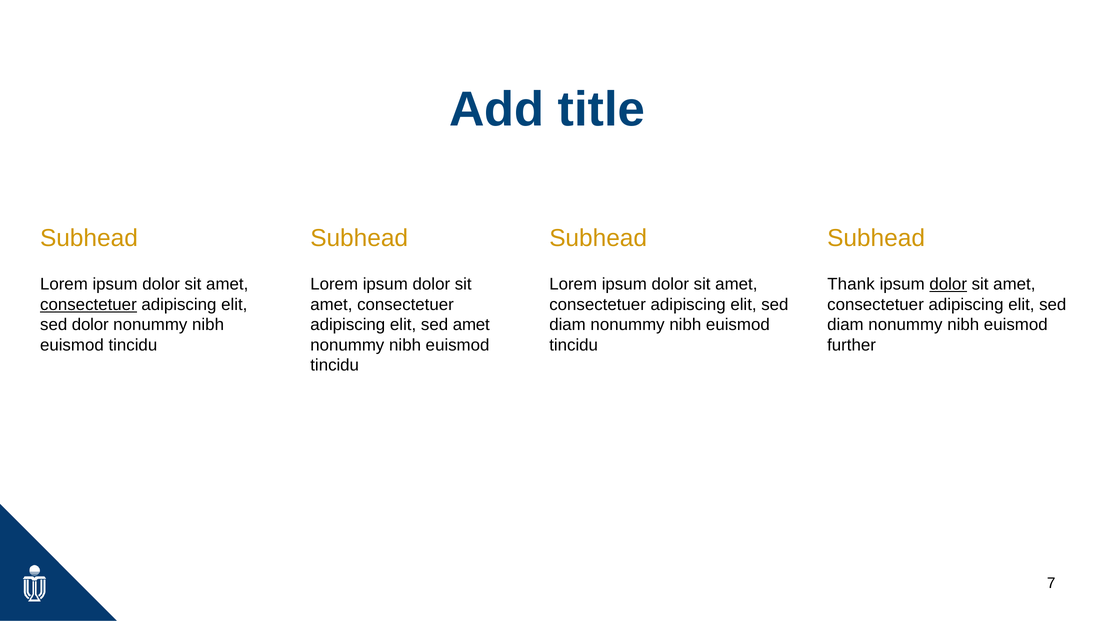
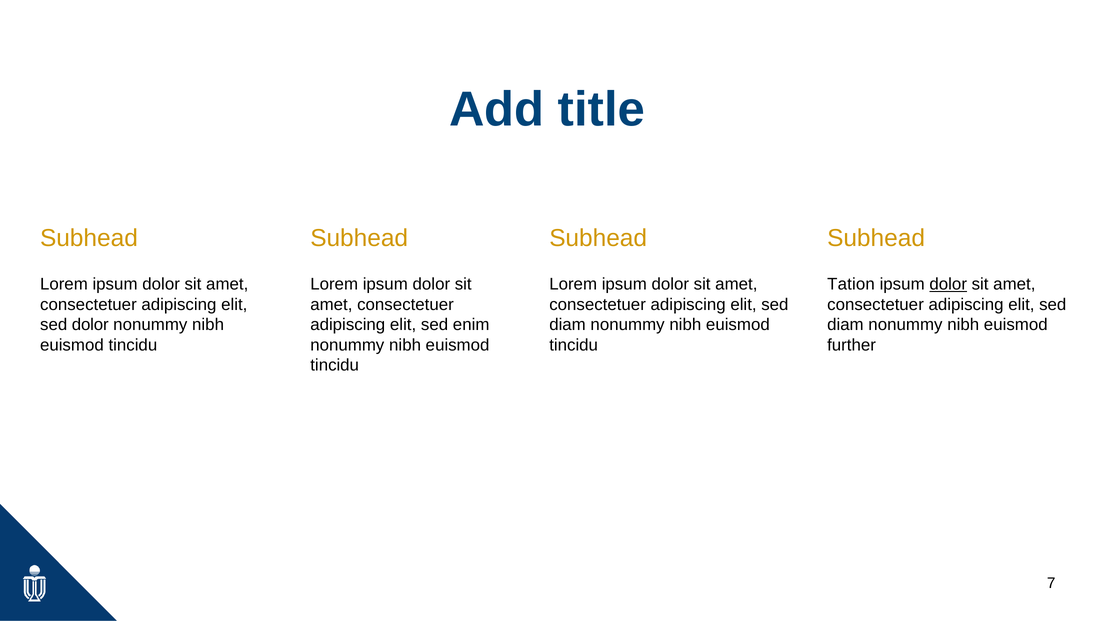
Thank: Thank -> Tation
consectetuer at (88, 304) underline: present -> none
sed amet: amet -> enim
